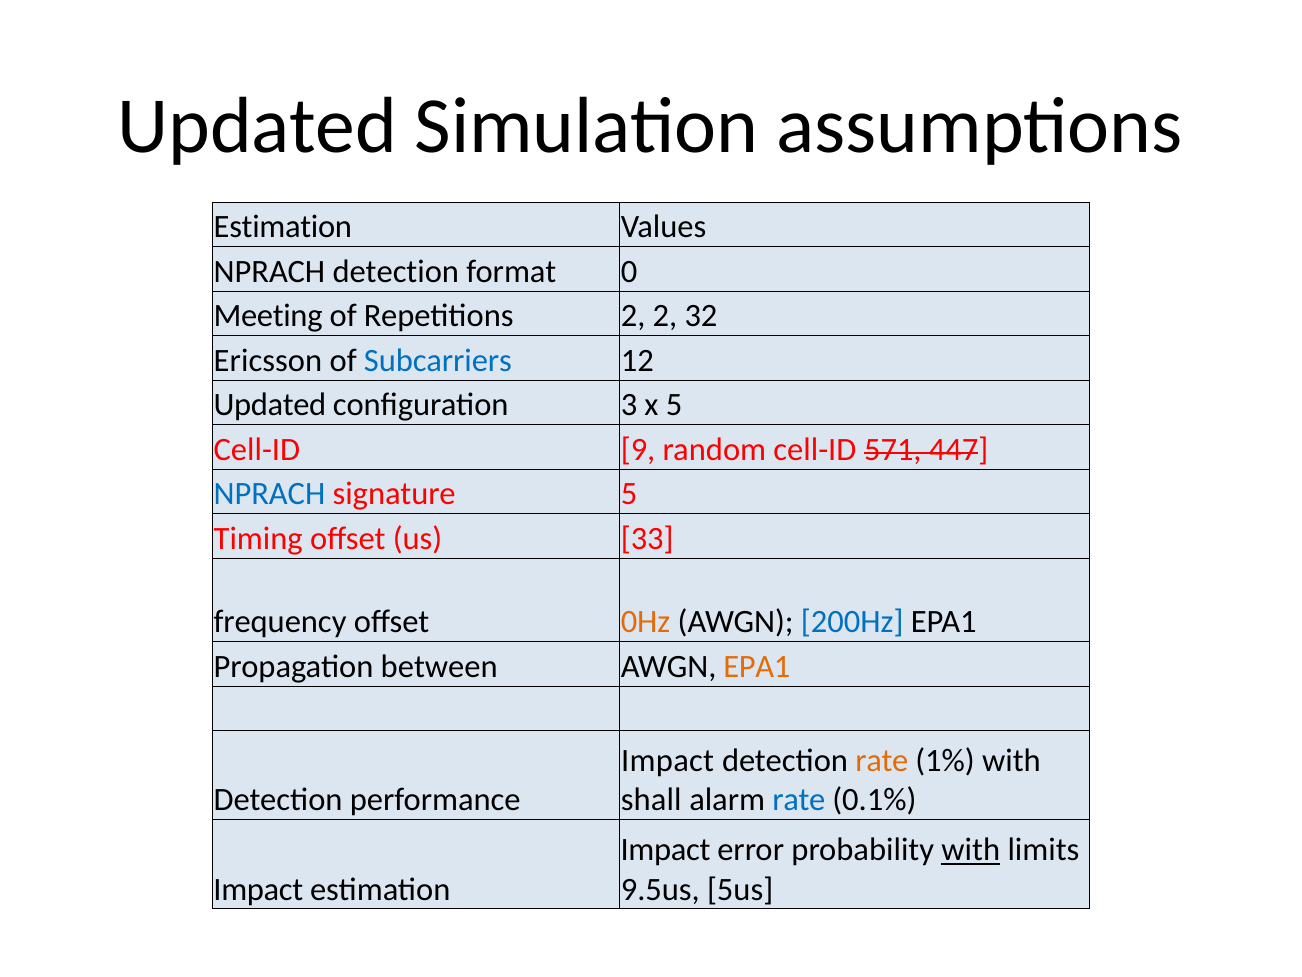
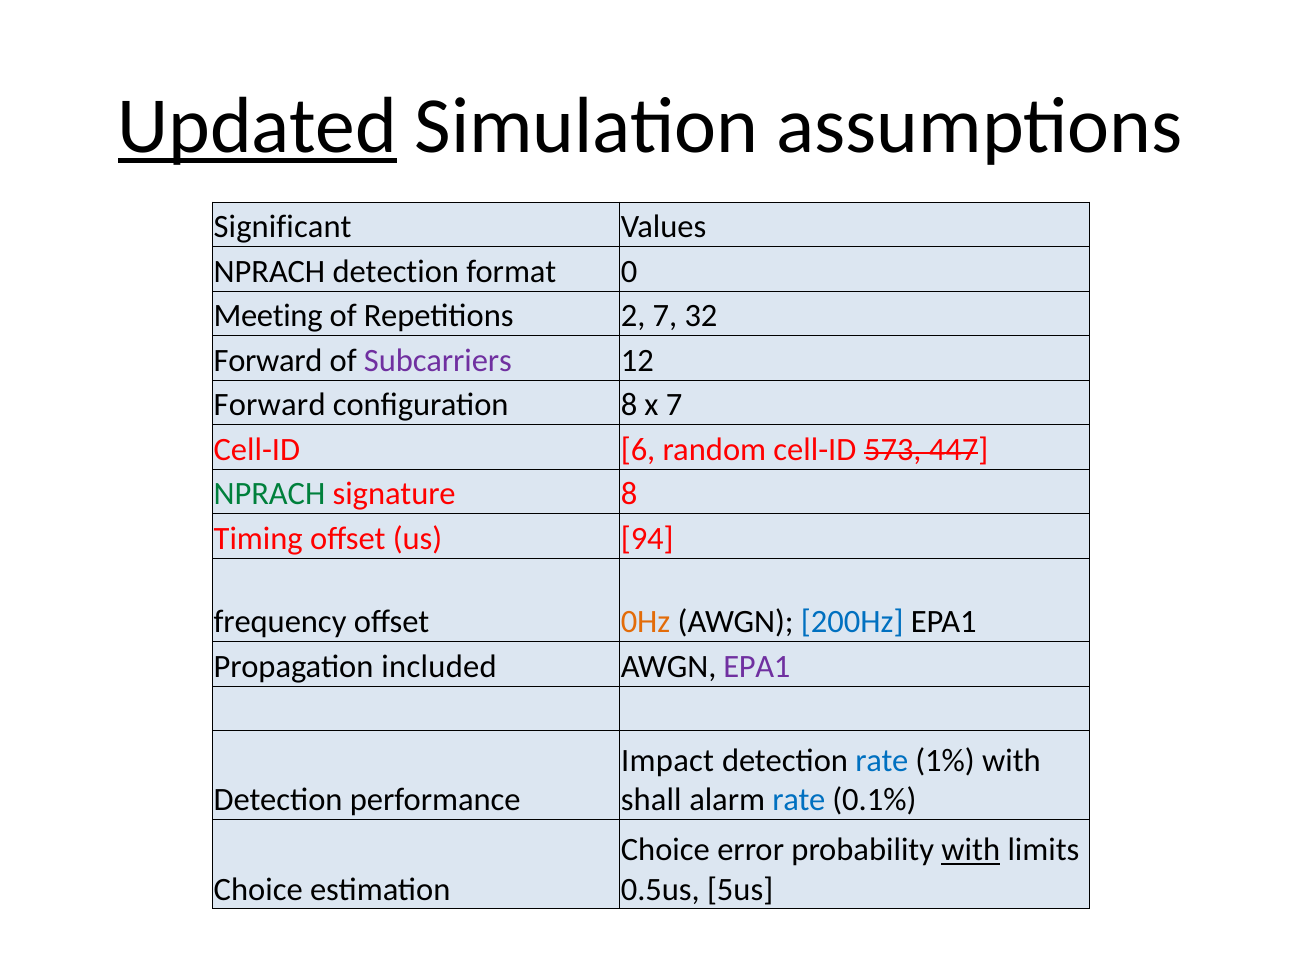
Updated at (257, 126) underline: none -> present
Estimation at (283, 227): Estimation -> Significant
2 2: 2 -> 7
Ericsson at (268, 360): Ericsson -> Forward
Subcarriers colour: blue -> purple
Updated at (270, 405): Updated -> Forward
configuration 3: 3 -> 8
x 5: 5 -> 7
9: 9 -> 6
571: 571 -> 573
NPRACH at (270, 494) colour: blue -> green
signature 5: 5 -> 8
33: 33 -> 94
between: between -> included
EPA1 at (757, 666) colour: orange -> purple
rate at (882, 760) colour: orange -> blue
Impact at (665, 849): Impact -> Choice
Impact at (258, 889): Impact -> Choice
9.5us: 9.5us -> 0.5us
